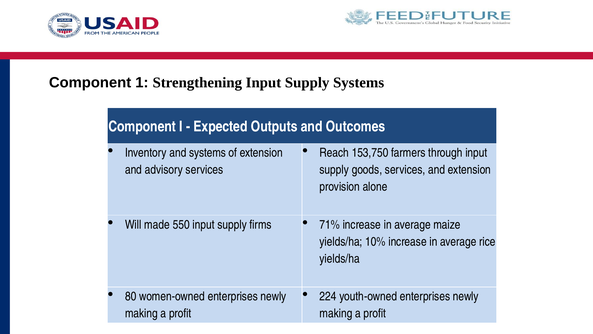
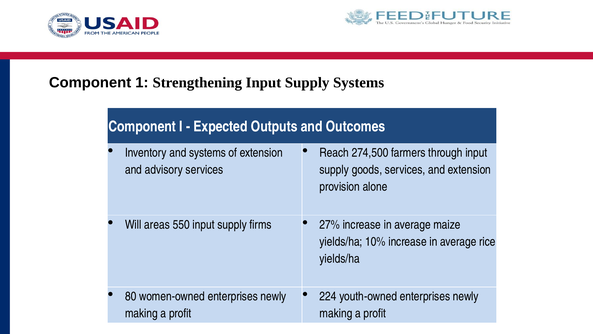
153,750: 153,750 -> 274,500
made: made -> areas
71%: 71% -> 27%
